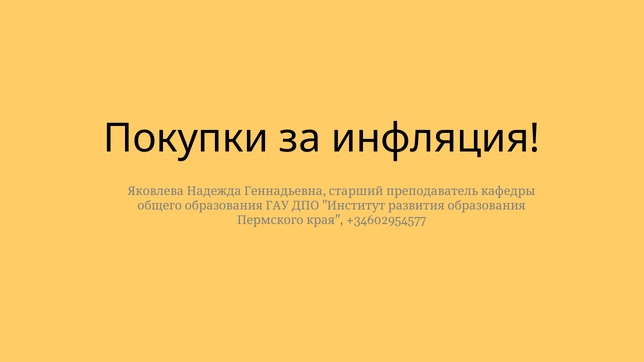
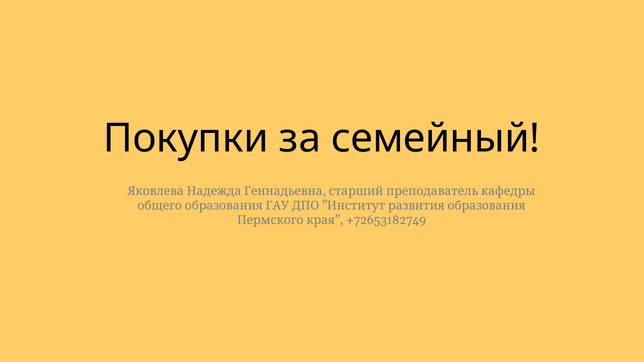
инфляция: инфляция -> семейный
+34602954577: +34602954577 -> +72653182749
